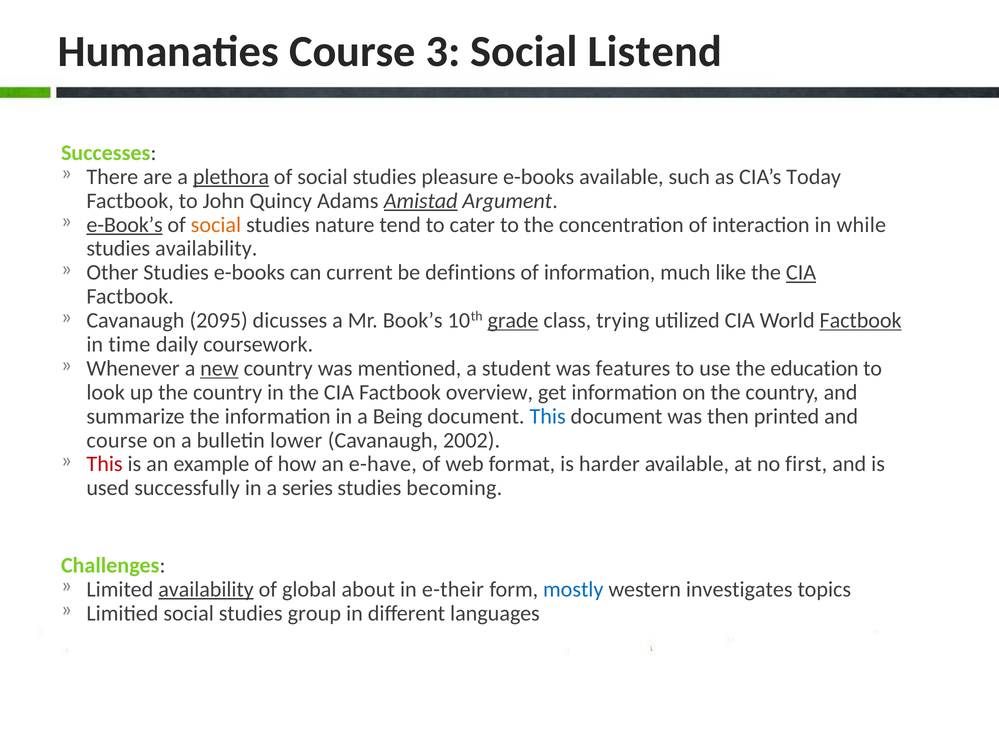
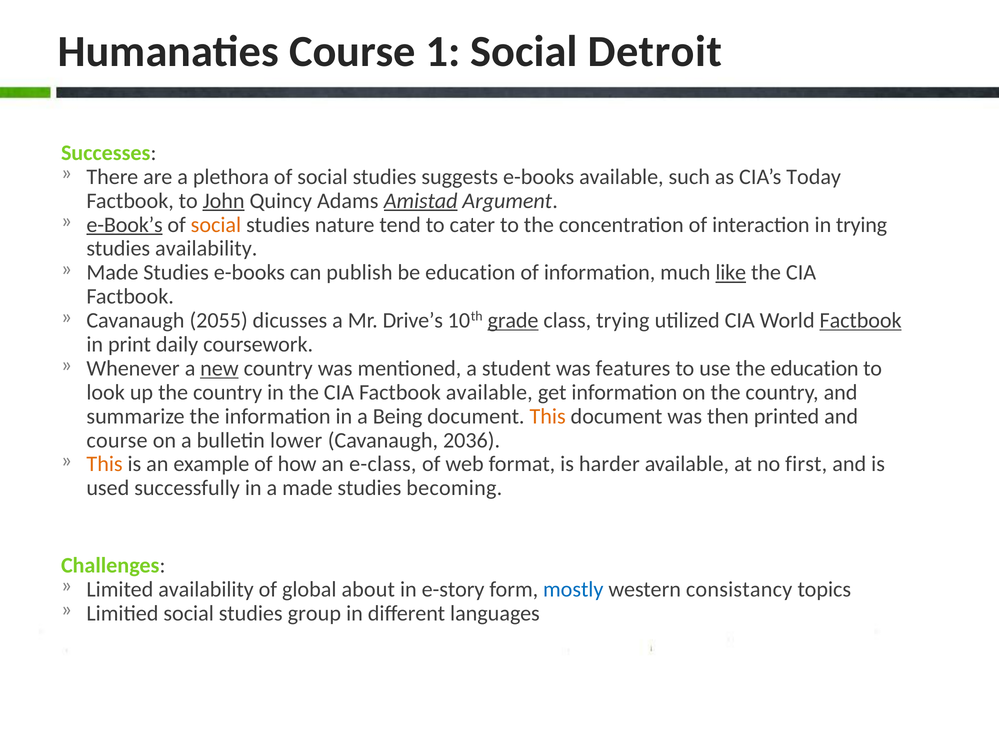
3: 3 -> 1
Listend: Listend -> Detroit
plethora underline: present -> none
pleasure: pleasure -> suggests
John underline: none -> present
in while: while -> trying
Other at (112, 273): Other -> Made
current: current -> publish
be defintions: defintions -> education
like underline: none -> present
CIA at (801, 273) underline: present -> none
2095: 2095 -> 2055
Book’s: Book’s -> Drive’s
time: time -> print
Factbook overview: overview -> available
This at (548, 416) colour: blue -> orange
2002: 2002 -> 2036
This at (105, 464) colour: red -> orange
e-have: e-have -> e-class
a series: series -> made
availability at (206, 589) underline: present -> none
e-their: e-their -> e-story
investigates: investigates -> consistancy
